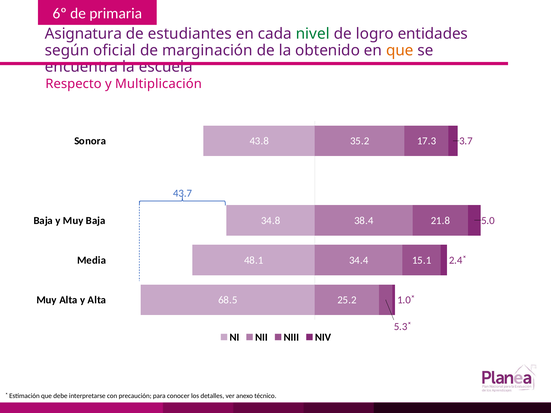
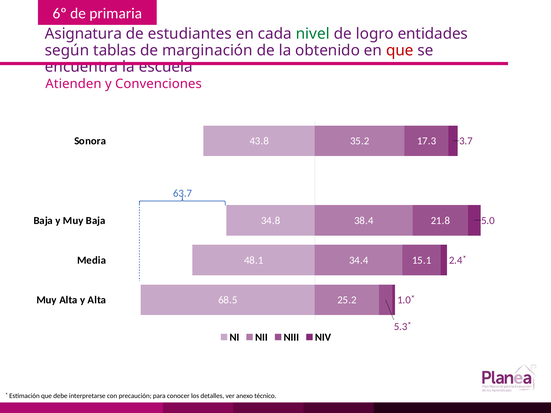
oficial: oficial -> tablas
que at (400, 50) colour: orange -> red
Respecto: Respecto -> Atienden
Multiplicación: Multiplicación -> Convenciones
43.7: 43.7 -> 63.7
